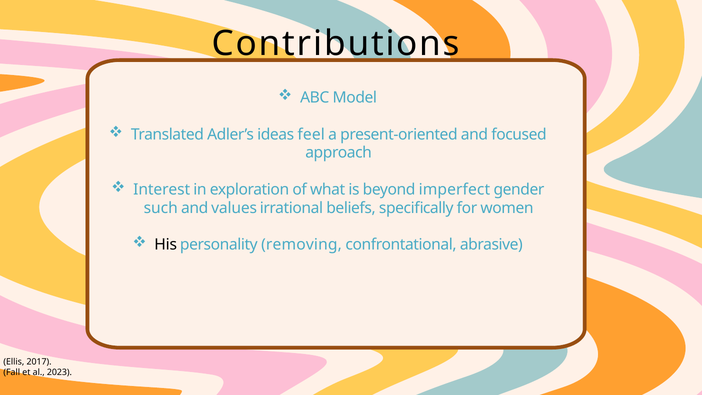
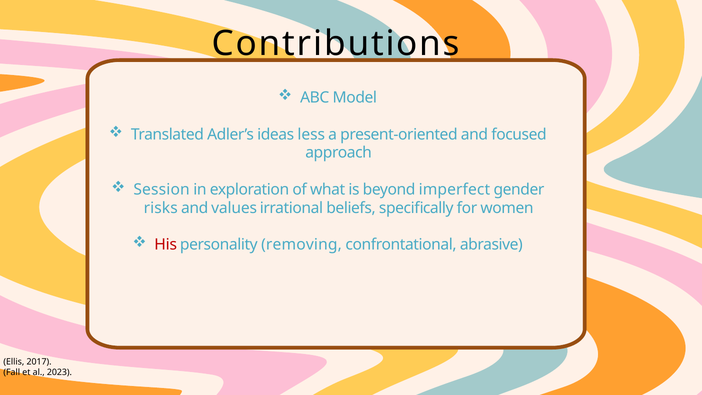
feel: feel -> less
Interest: Interest -> Session
such: such -> risks
His colour: black -> red
